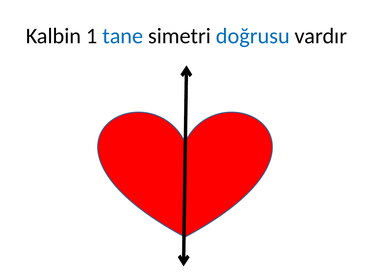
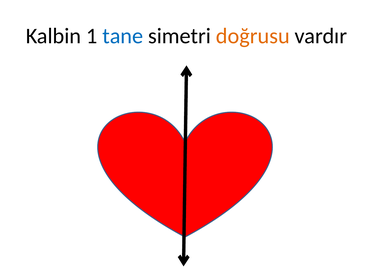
doğrusu colour: blue -> orange
